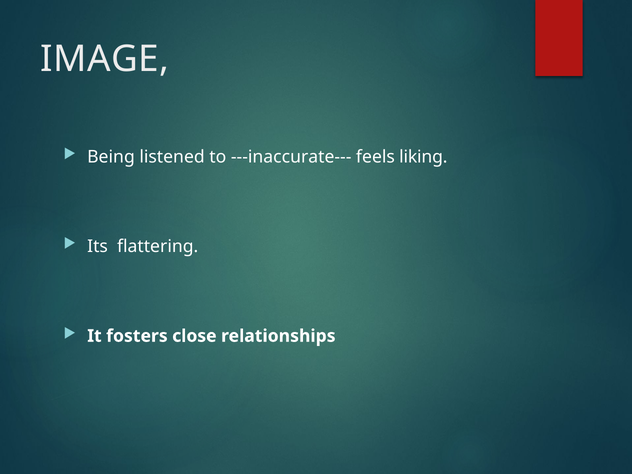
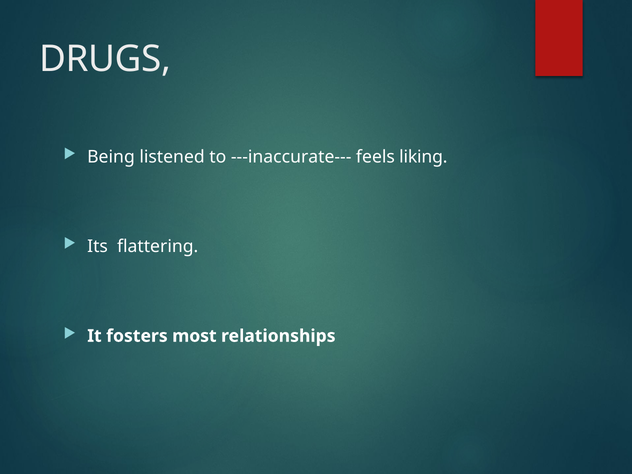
IMAGE: IMAGE -> DRUGS
close: close -> most
